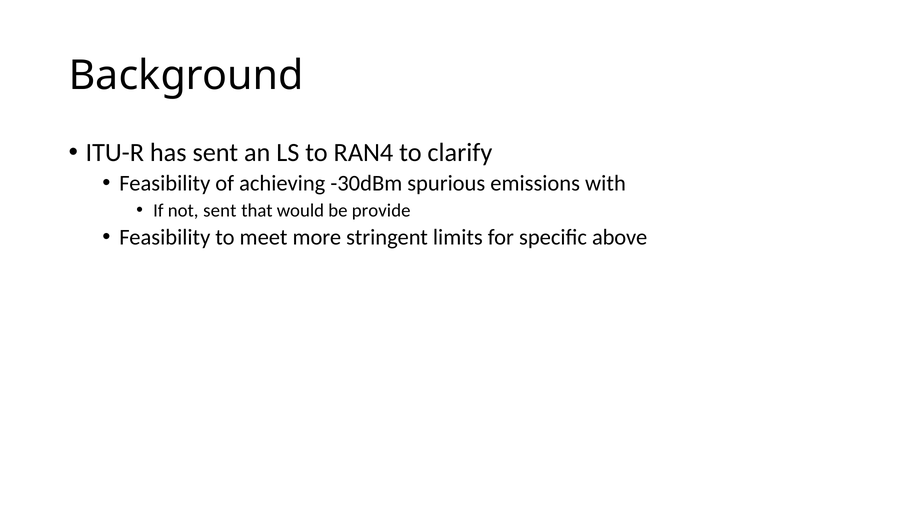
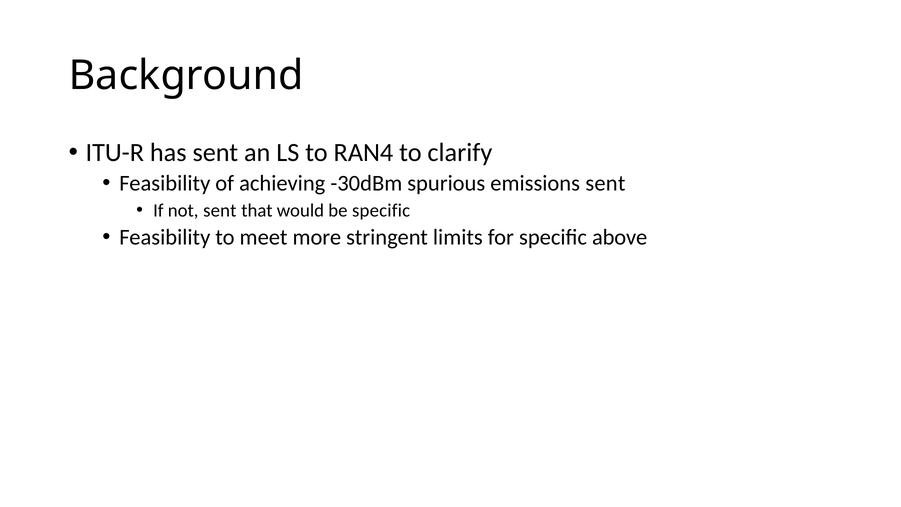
emissions with: with -> sent
be provide: provide -> specific
